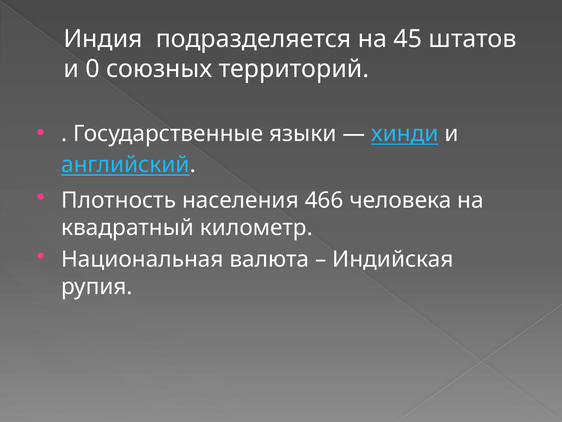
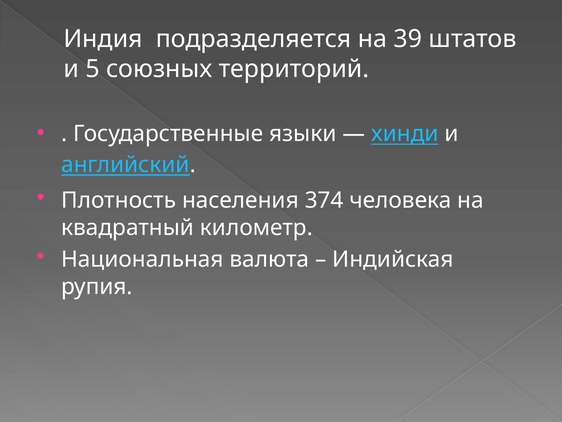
45: 45 -> 39
0: 0 -> 5
466: 466 -> 374
